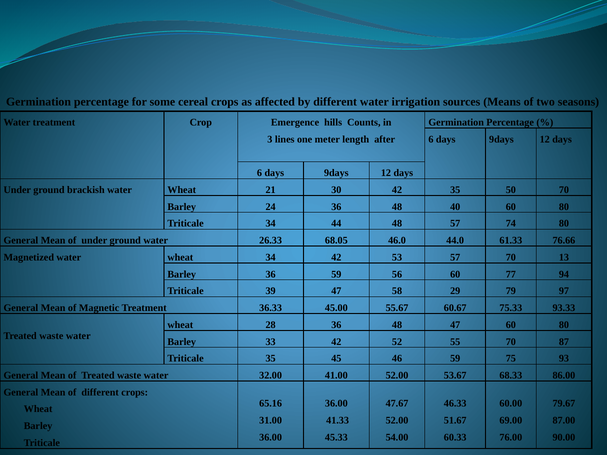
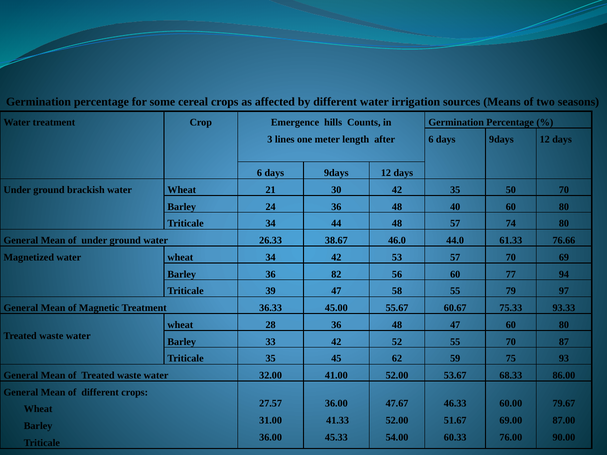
68.05: 68.05 -> 38.67
13: 13 -> 69
36 59: 59 -> 82
58 29: 29 -> 55
46: 46 -> 62
65.16: 65.16 -> 27.57
